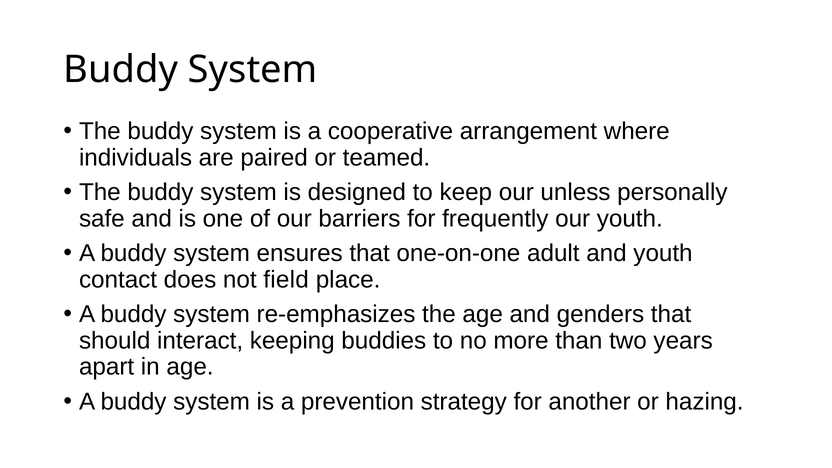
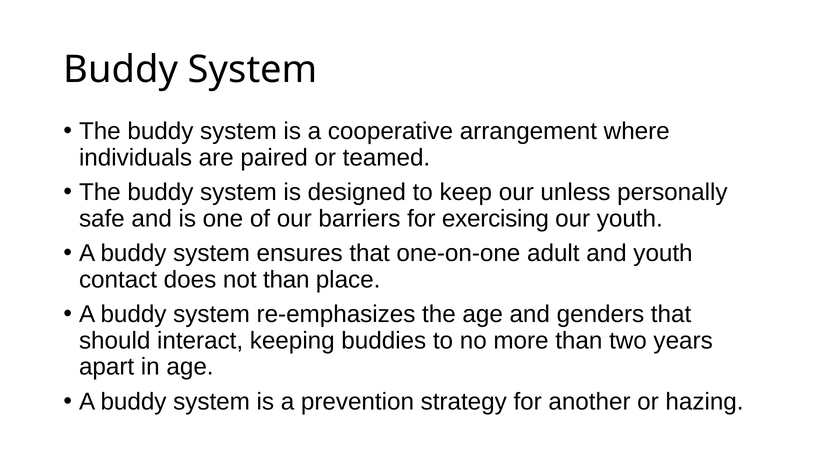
frequently: frequently -> exercising
not field: field -> than
